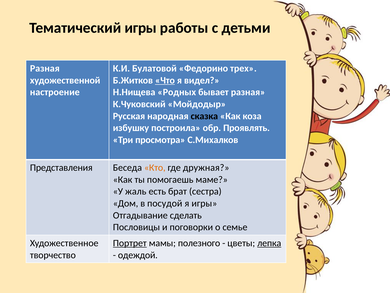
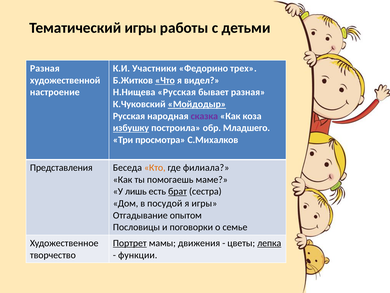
Булатовой: Булатовой -> Участники
Н.Нищева Родных: Родных -> Русская
Мойдодыр underline: none -> present
сказка colour: black -> purple
избушку underline: none -> present
Проявлять: Проявлять -> Младшего
дружная: дружная -> филиала
жаль: жаль -> лишь
брат underline: none -> present
сделать: сделать -> опытом
полезного: полезного -> движения
одеждой: одеждой -> функции
